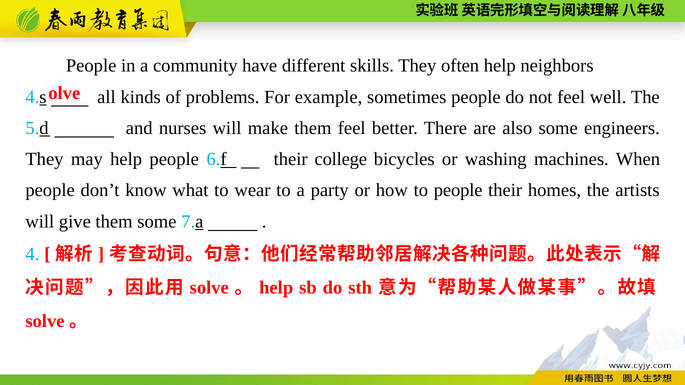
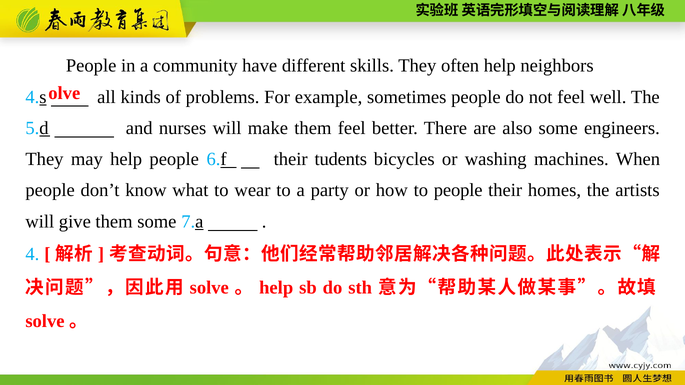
college: college -> tudents
